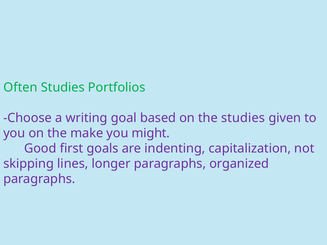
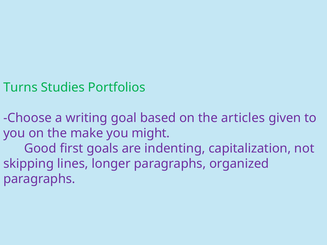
Often: Often -> Turns
the studies: studies -> articles
